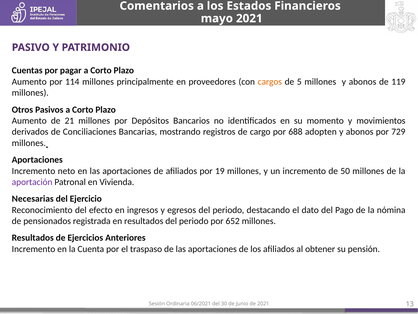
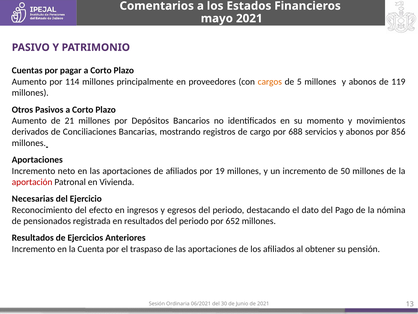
adopten: adopten -> servicios
729: 729 -> 856
aportación colour: purple -> red
